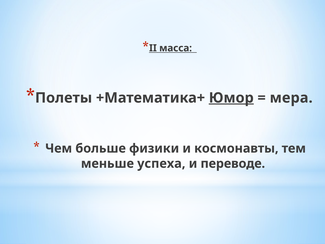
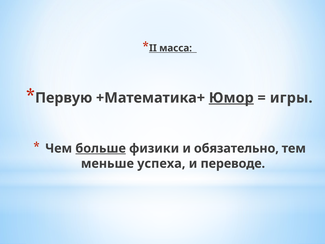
Полеты: Полеты -> Первую
мера: мера -> игры
больше underline: none -> present
космонавты: космонавты -> обязательно
